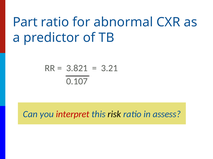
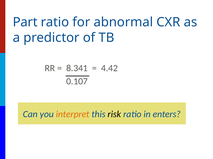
3.821: 3.821 -> 8.341
3.21: 3.21 -> 4.42
interpret colour: red -> orange
assess: assess -> enters
